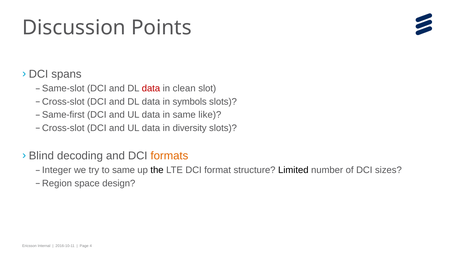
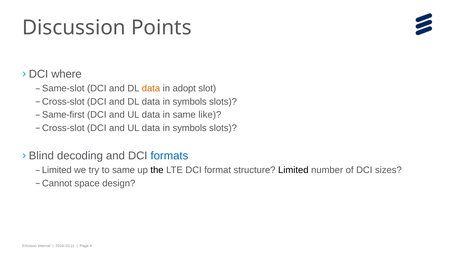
spans: spans -> where
data at (151, 88) colour: red -> orange
clean: clean -> adopt
UL data in diversity: diversity -> symbols
formats colour: orange -> blue
Integer at (57, 170): Integer -> Limited
Region: Region -> Cannot
